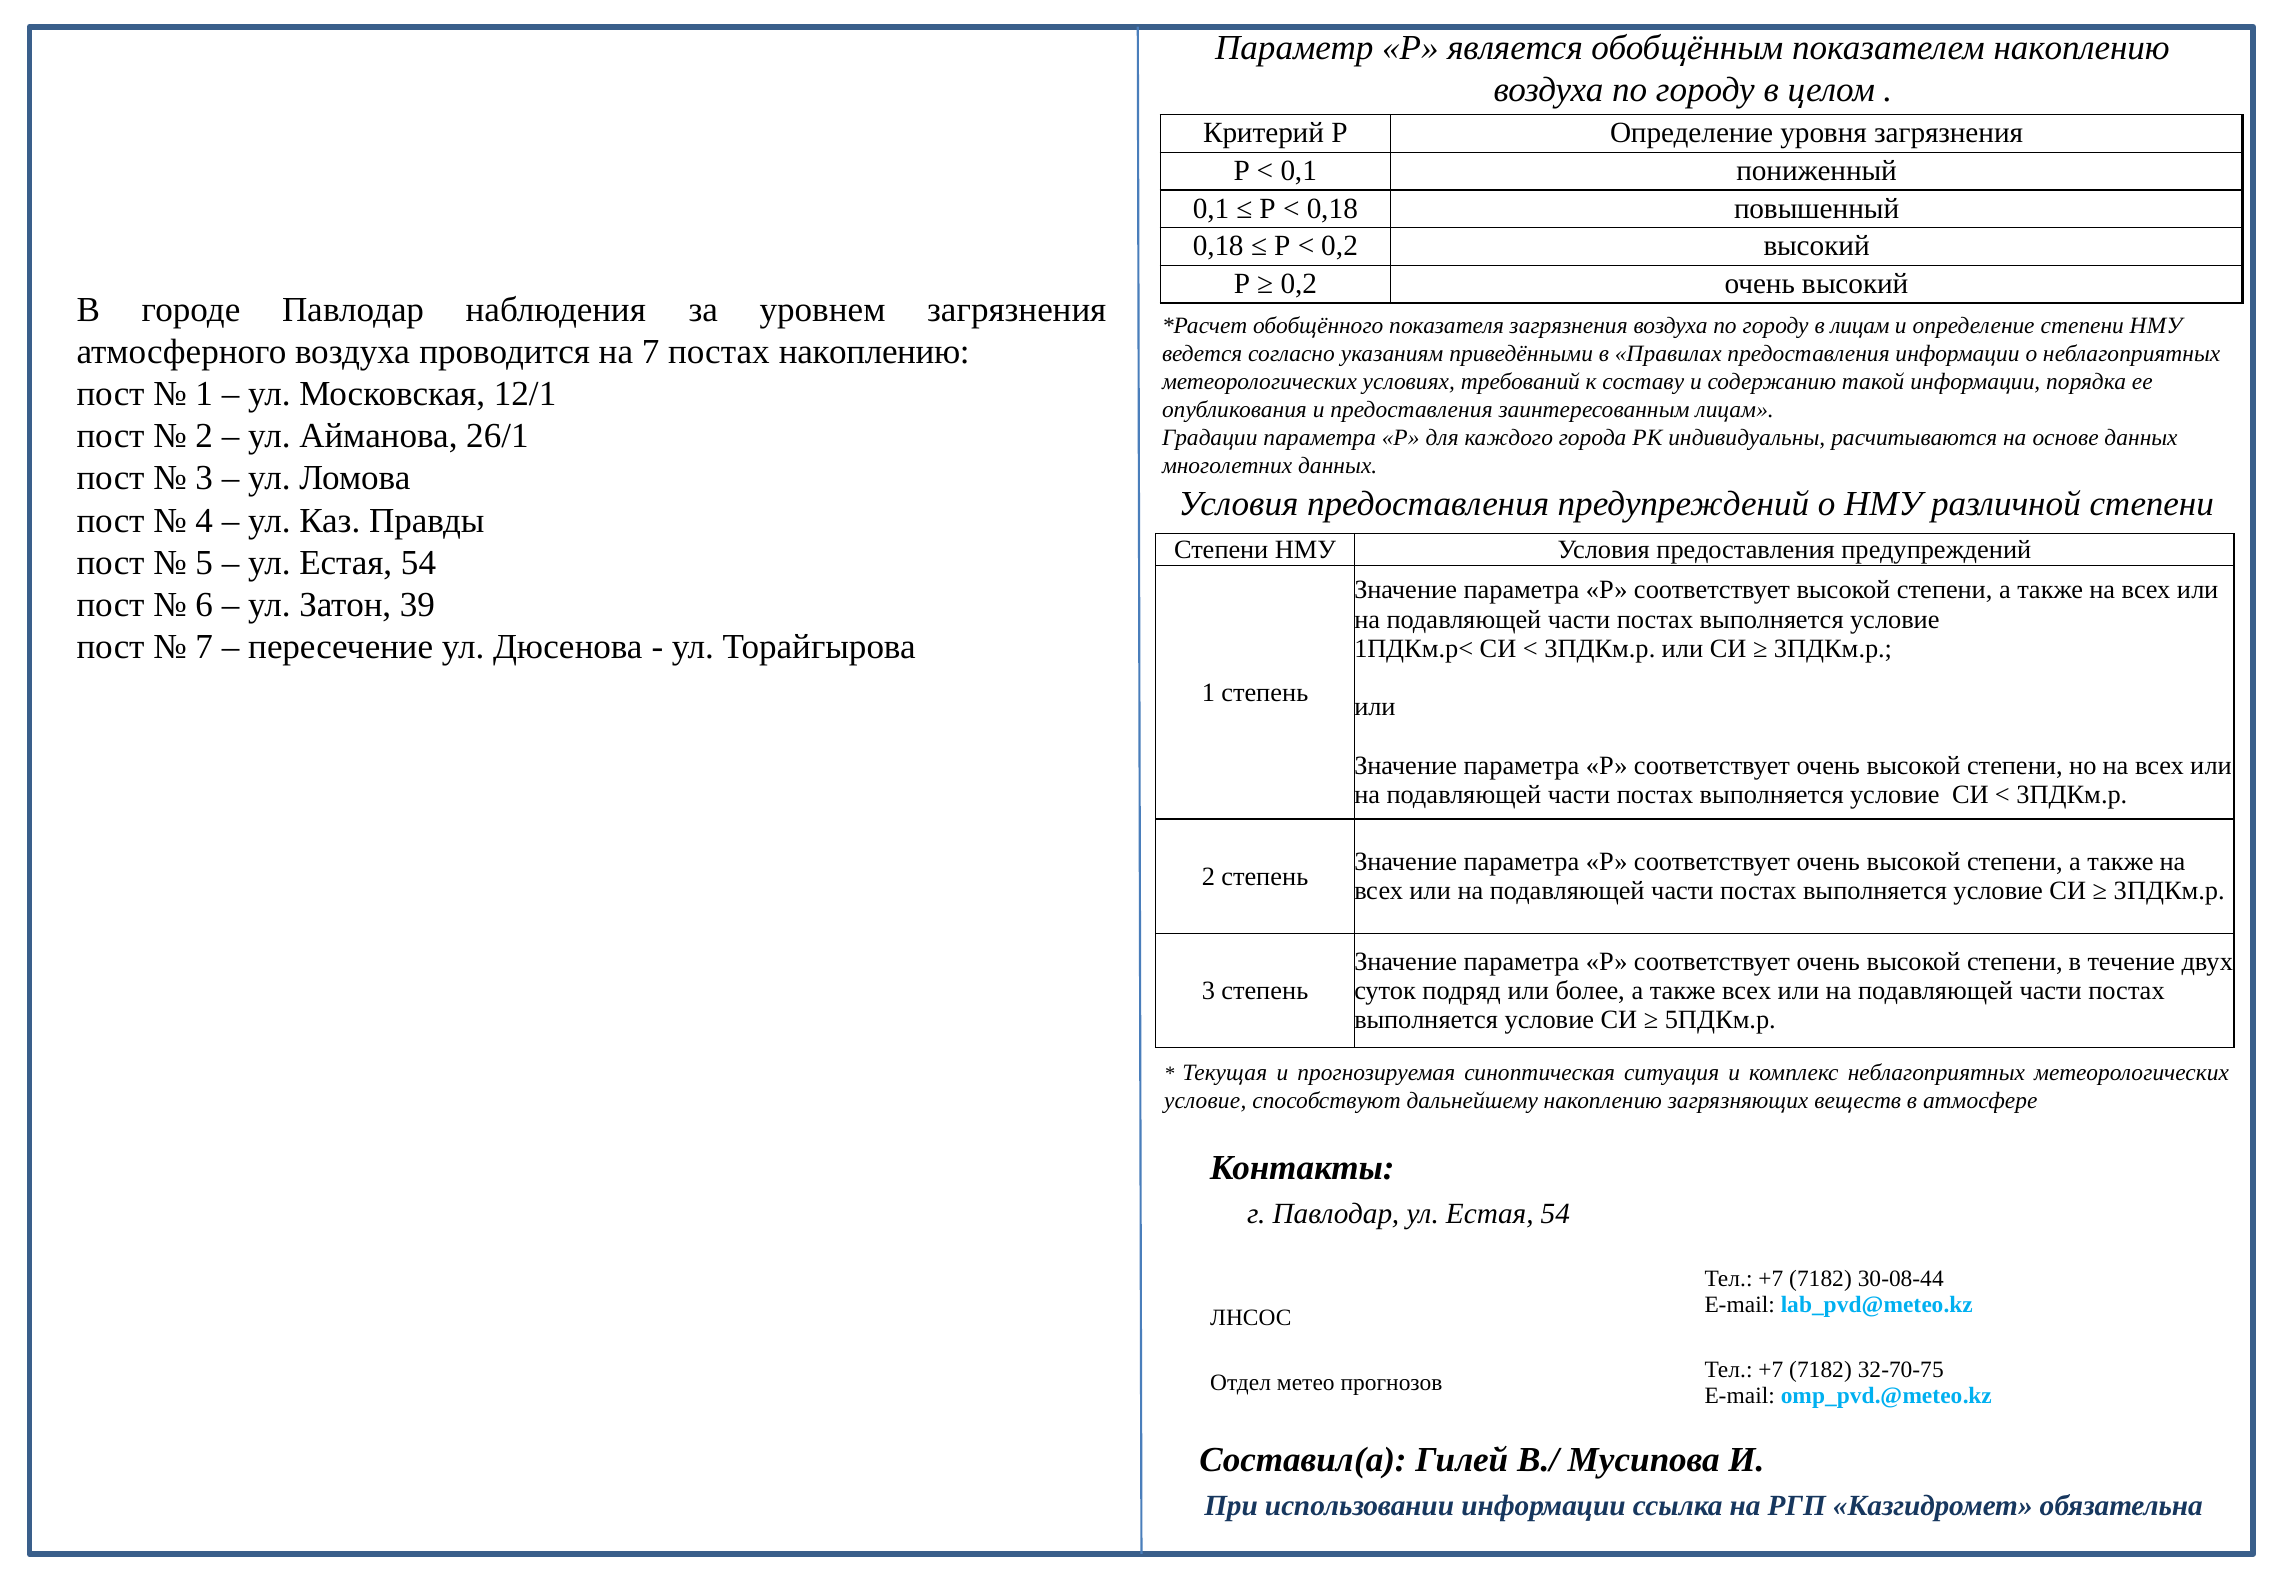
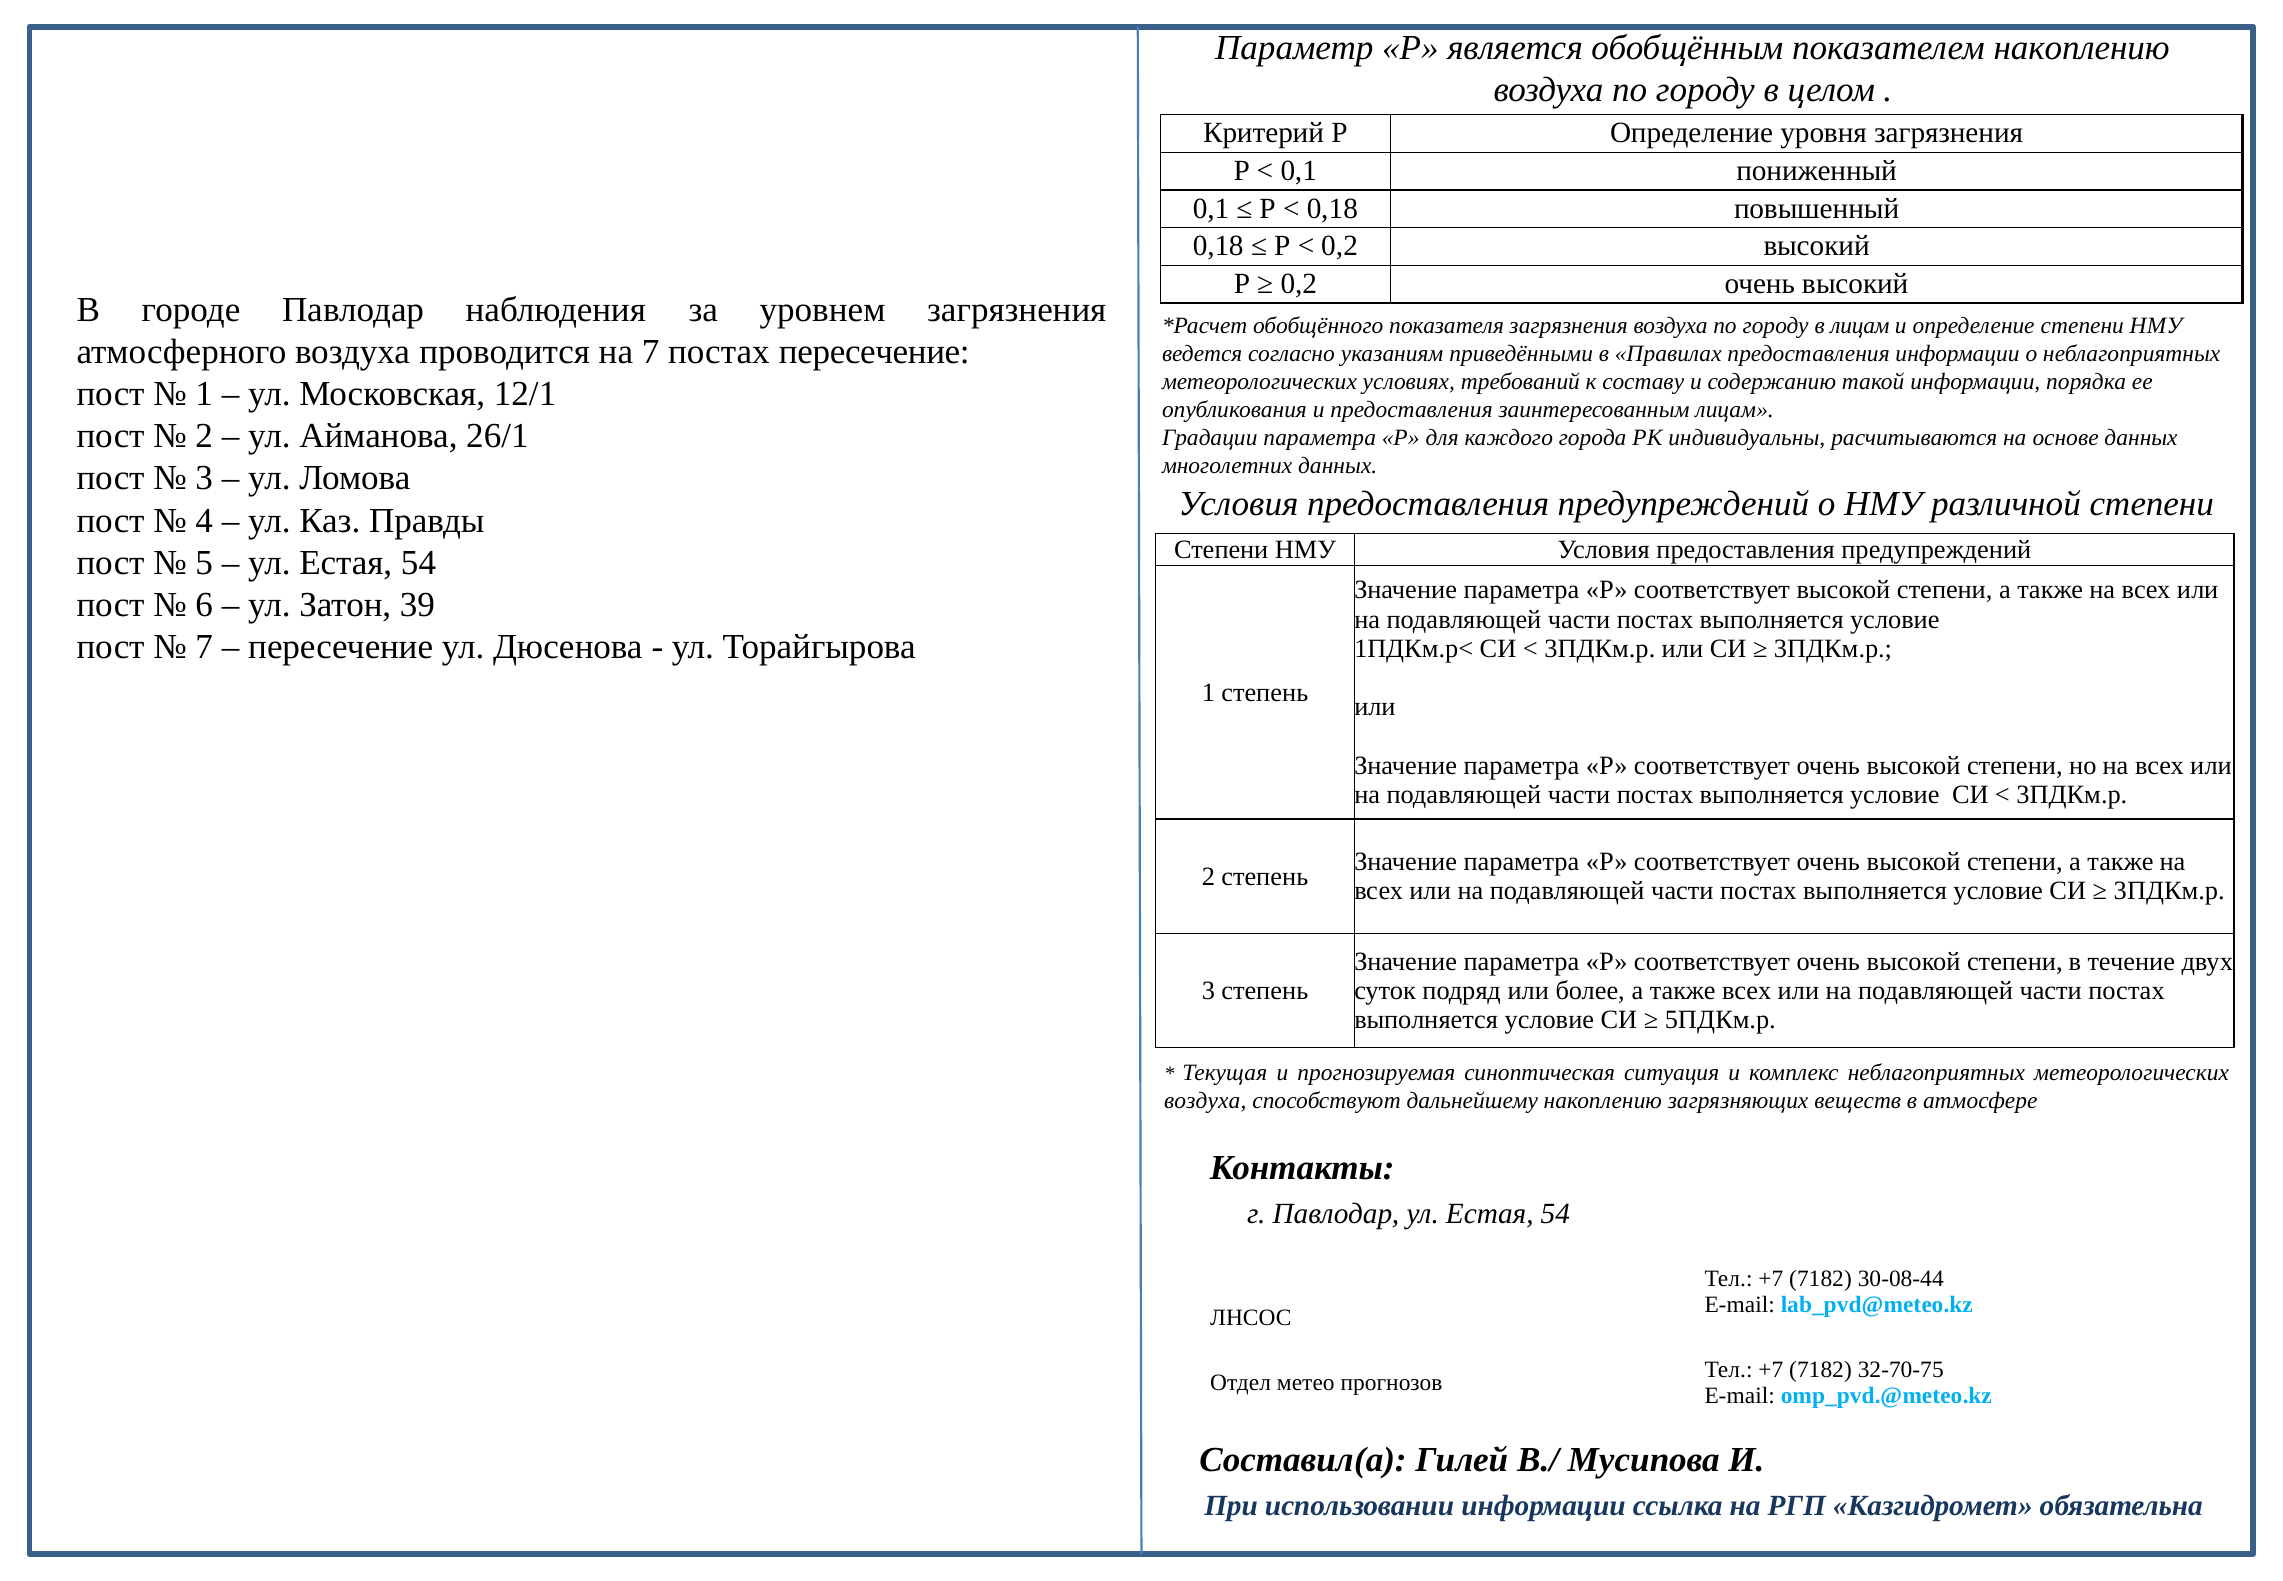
постах накоплению: накоплению -> пересечение
условие at (1205, 1101): условие -> воздуха
